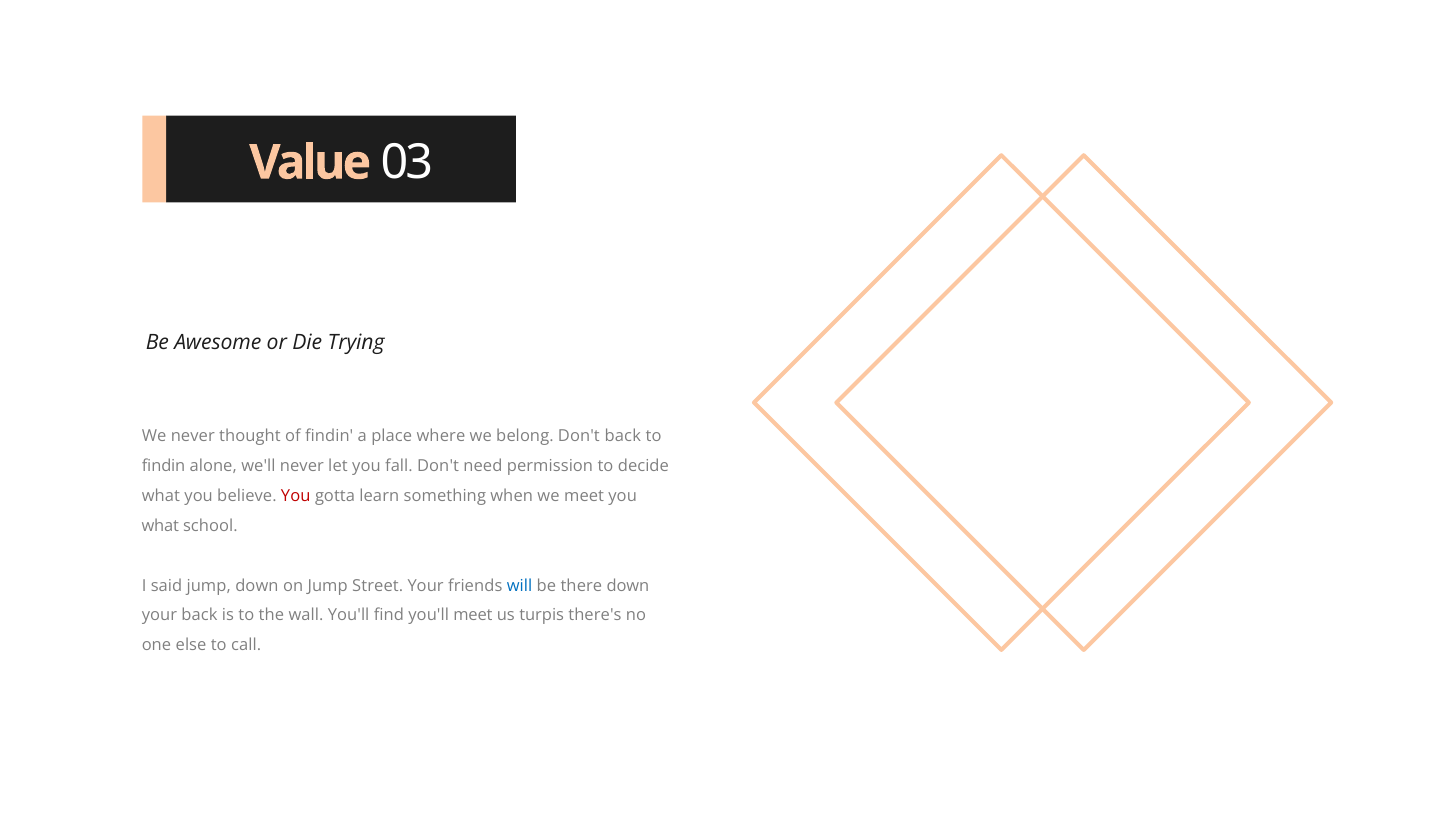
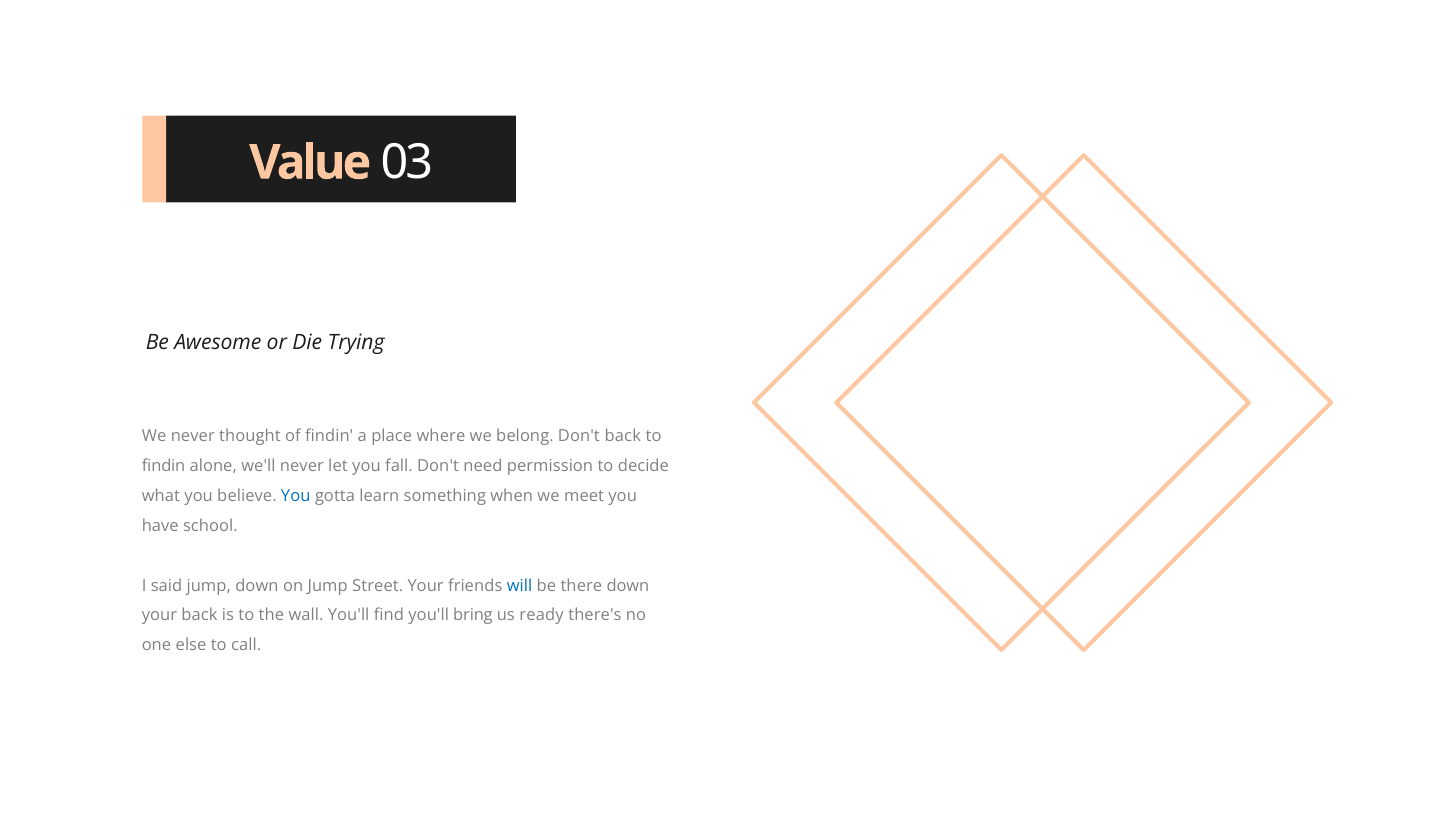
You at (296, 496) colour: red -> blue
what at (160, 526): what -> have
you'll meet: meet -> bring
turpis: turpis -> ready
